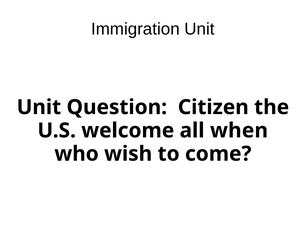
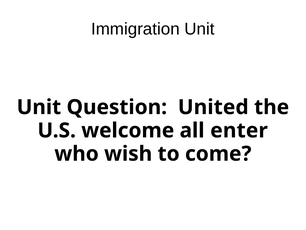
Citizen: Citizen -> United
when: when -> enter
